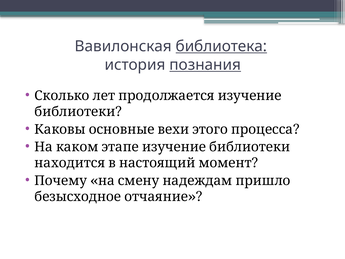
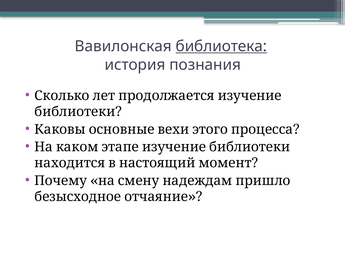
познания underline: present -> none
